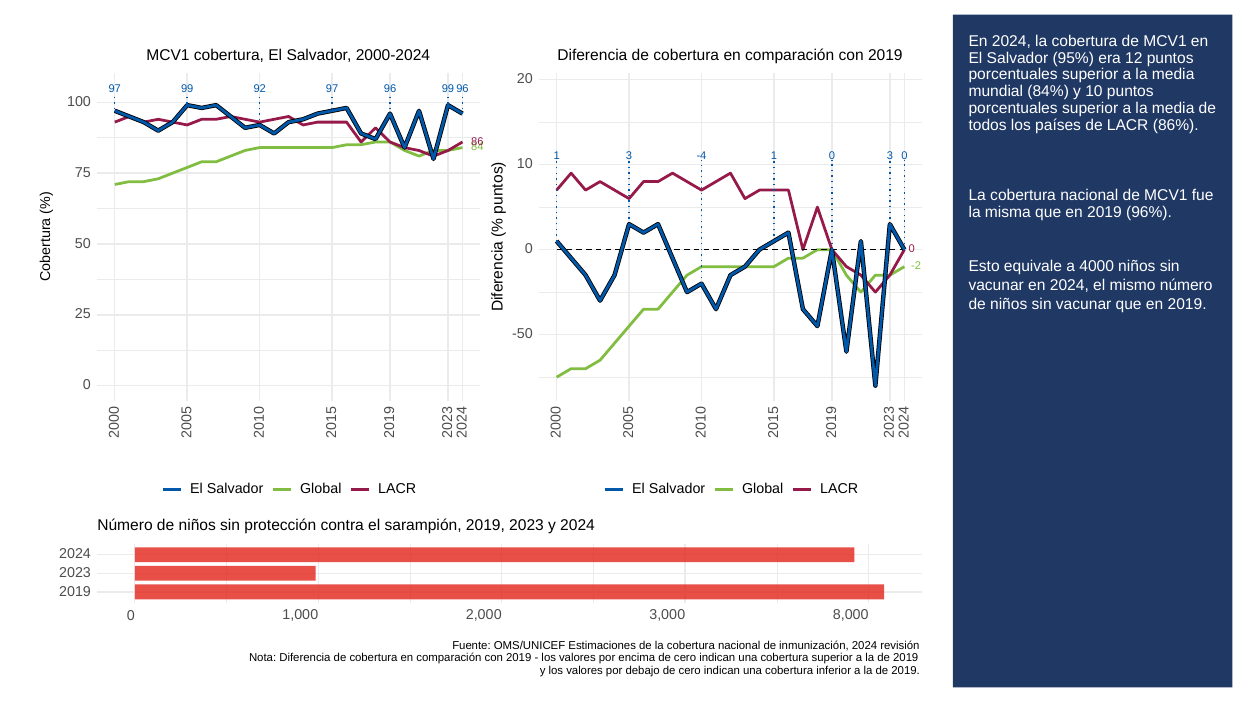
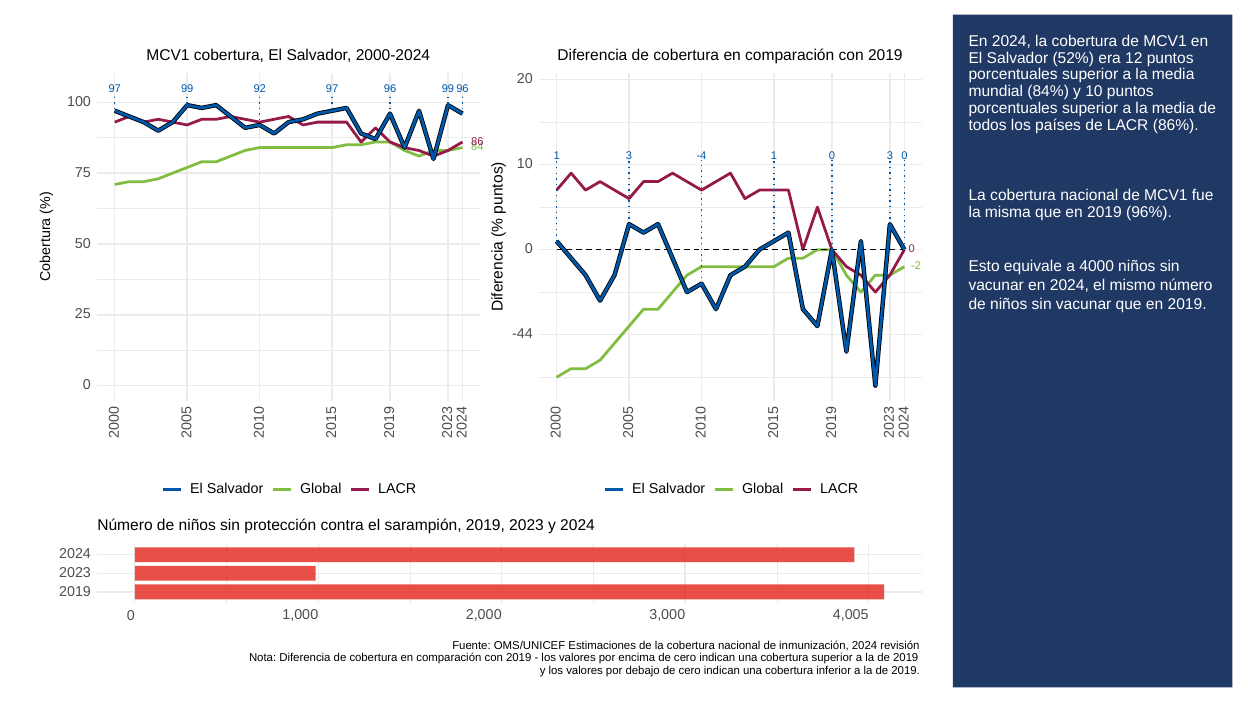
95%: 95% -> 52%
-50: -50 -> -44
8,000: 8,000 -> 4,005
